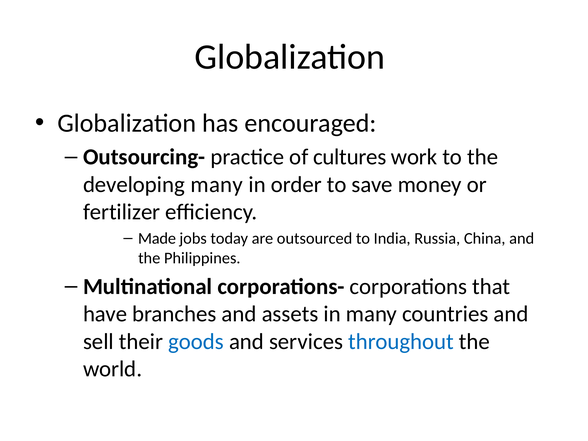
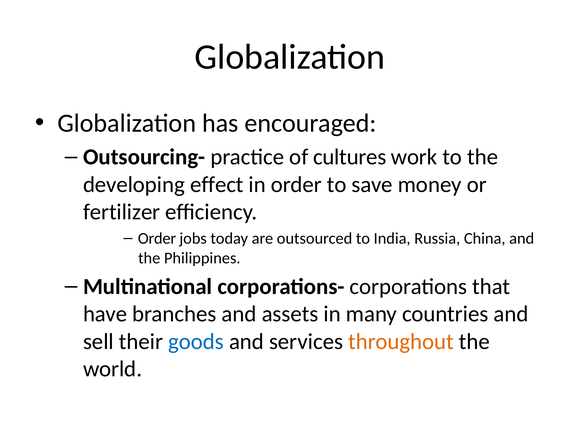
developing many: many -> effect
Made at (157, 238): Made -> Order
throughout colour: blue -> orange
